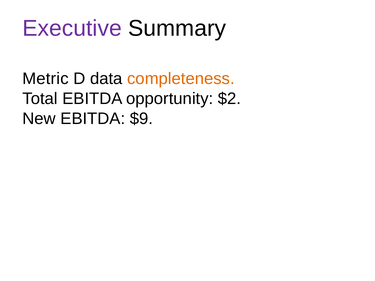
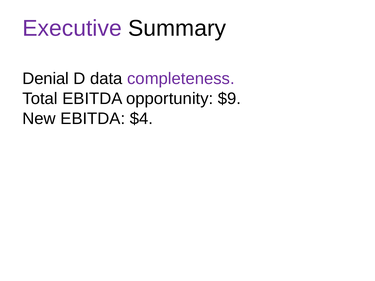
Metric: Metric -> Denial
completeness colour: orange -> purple
$2: $2 -> $9
$9: $9 -> $4
